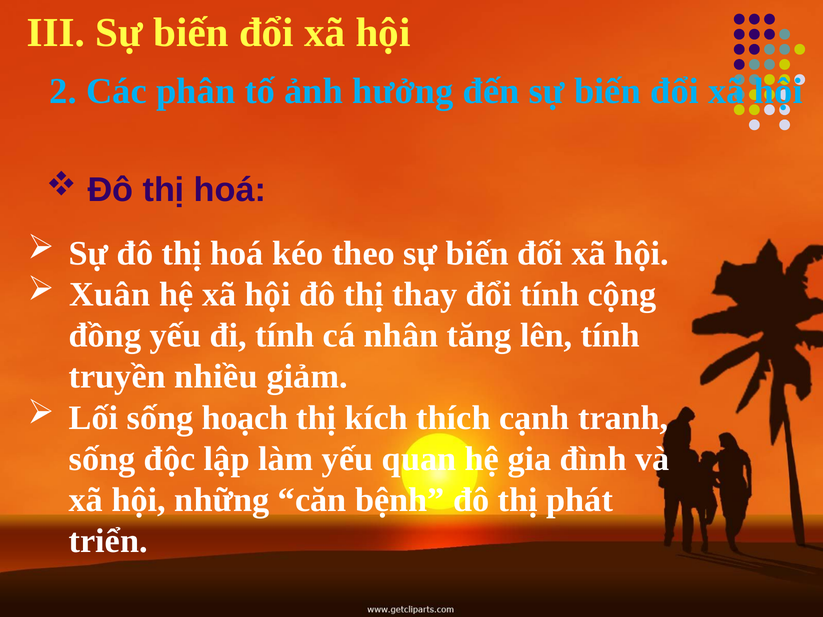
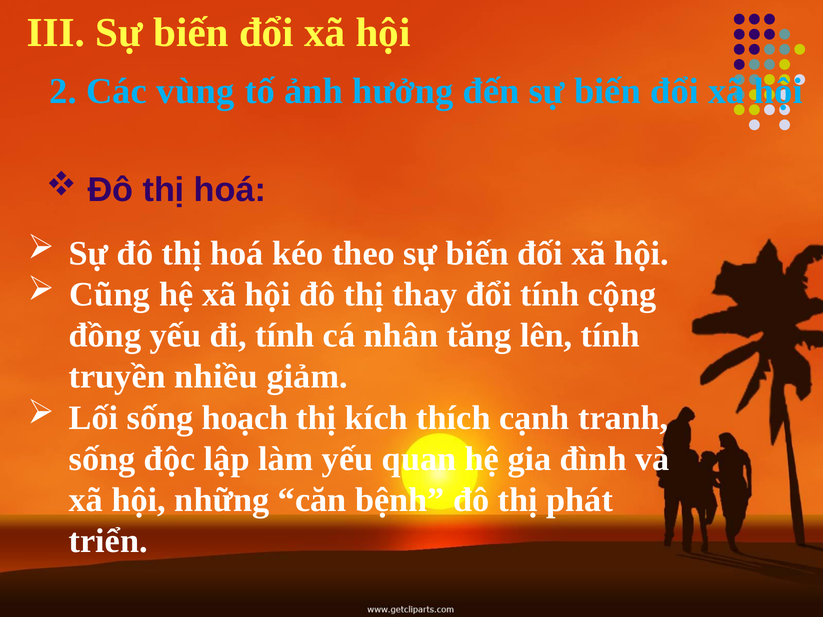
phân: phân -> vùng
Xuân: Xuân -> Cũng
